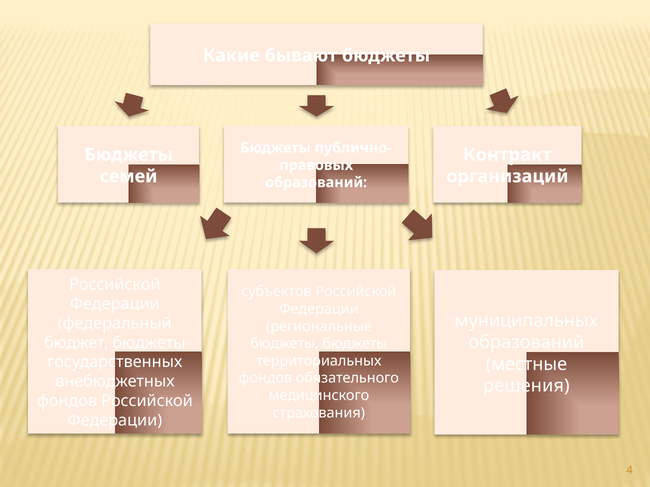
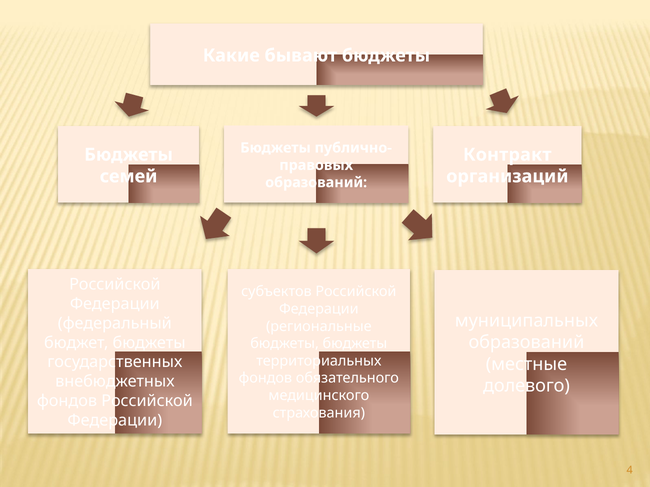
решения: решения -> долевого
